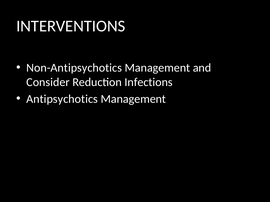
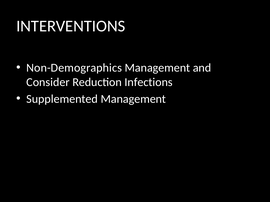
Non-Antipsychotics: Non-Antipsychotics -> Non-Demographics
Antipsychotics: Antipsychotics -> Supplemented
